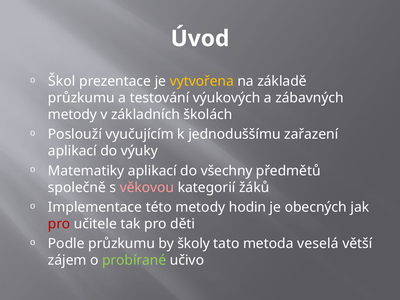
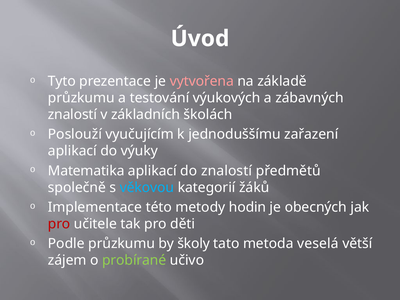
Škol: Škol -> Tyto
vytvořena colour: yellow -> pink
metody at (72, 115): metody -> znalostí
Matematiky: Matematiky -> Matematika
do všechny: všechny -> znalostí
věkovou colour: pink -> light blue
